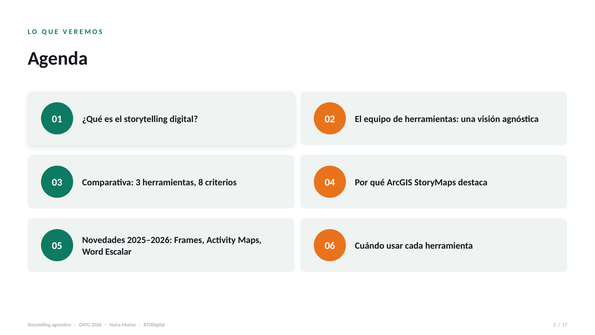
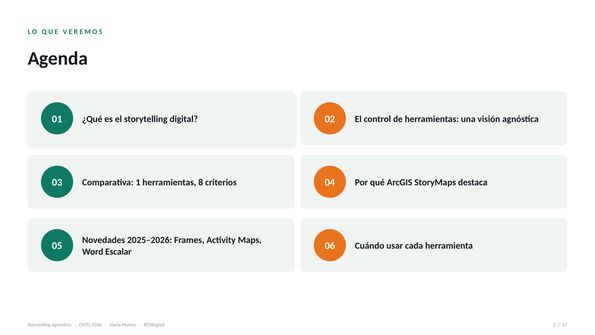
equipo: equipo -> control
3: 3 -> 1
